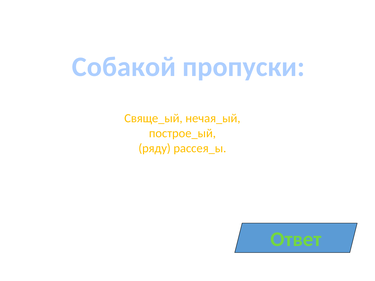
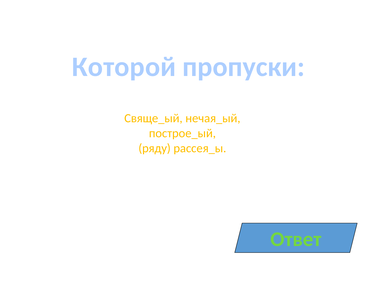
Собакой: Собакой -> Которой
